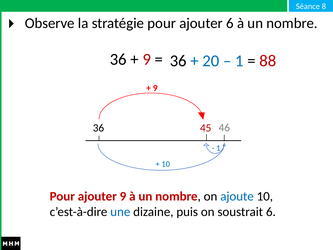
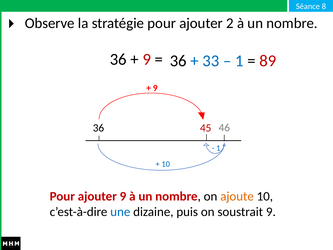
ajouter 6: 6 -> 2
20: 20 -> 33
88: 88 -> 89
ajoute colour: blue -> orange
soustrait 6: 6 -> 9
